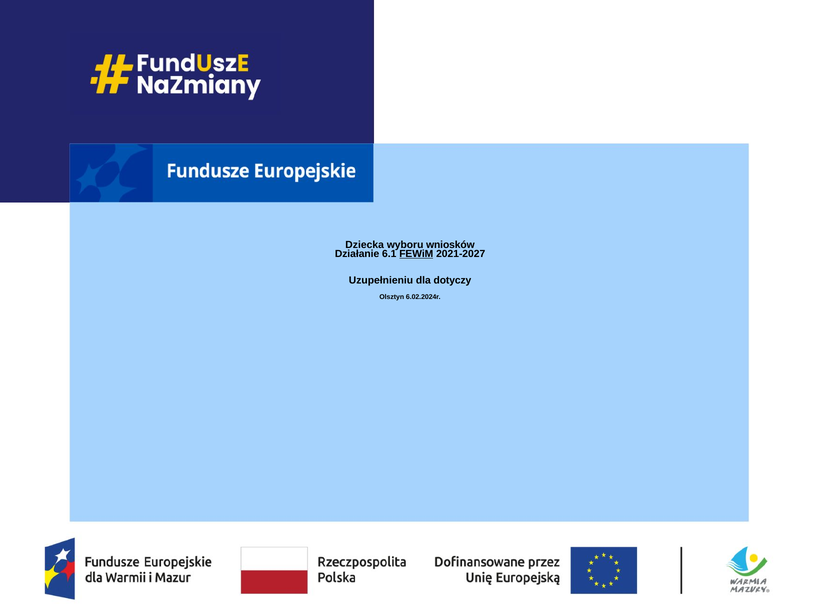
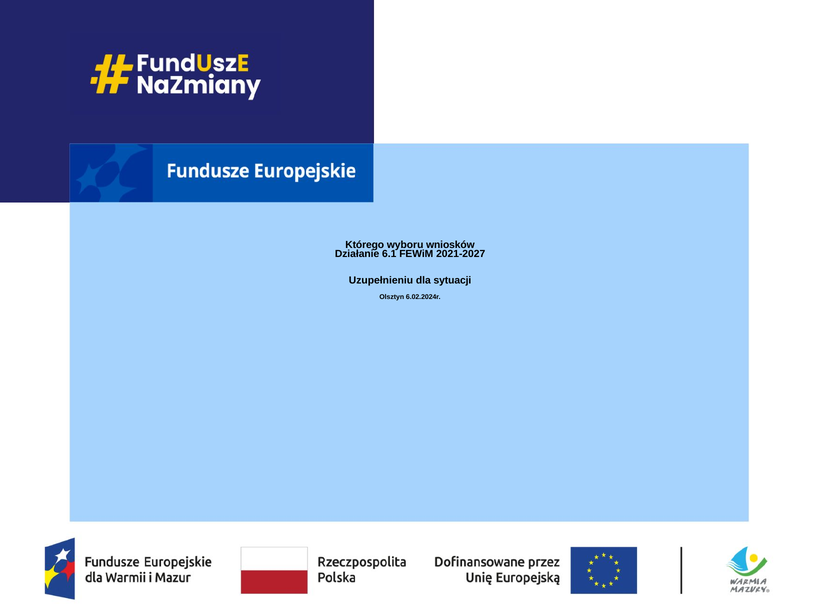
Dziecka: Dziecka -> Którego
FEWiM underline: present -> none
dotyczy: dotyczy -> sytuacji
